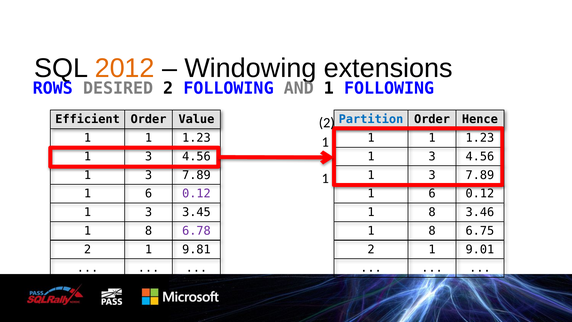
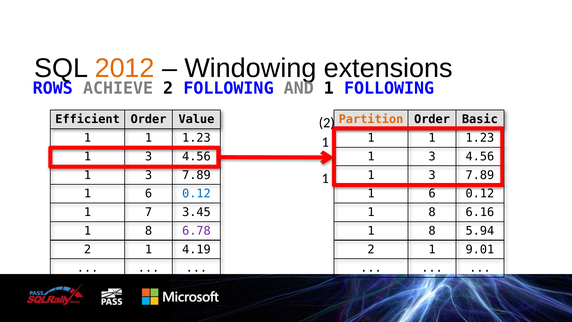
DESIRED: DESIRED -> ACHIEVE
Partition colour: blue -> orange
Hence: Hence -> Basic
0.12 at (196, 194) colour: purple -> blue
3 at (149, 212): 3 -> 7
3.46: 3.46 -> 6.16
6.75: 6.75 -> 5.94
9.81: 9.81 -> 4.19
